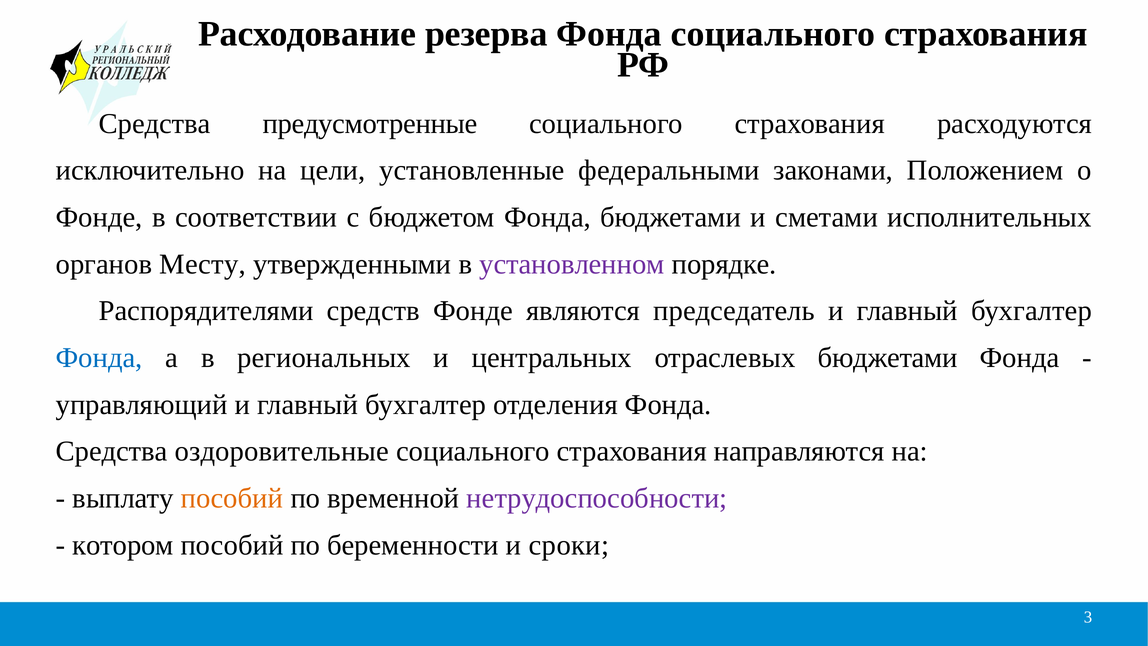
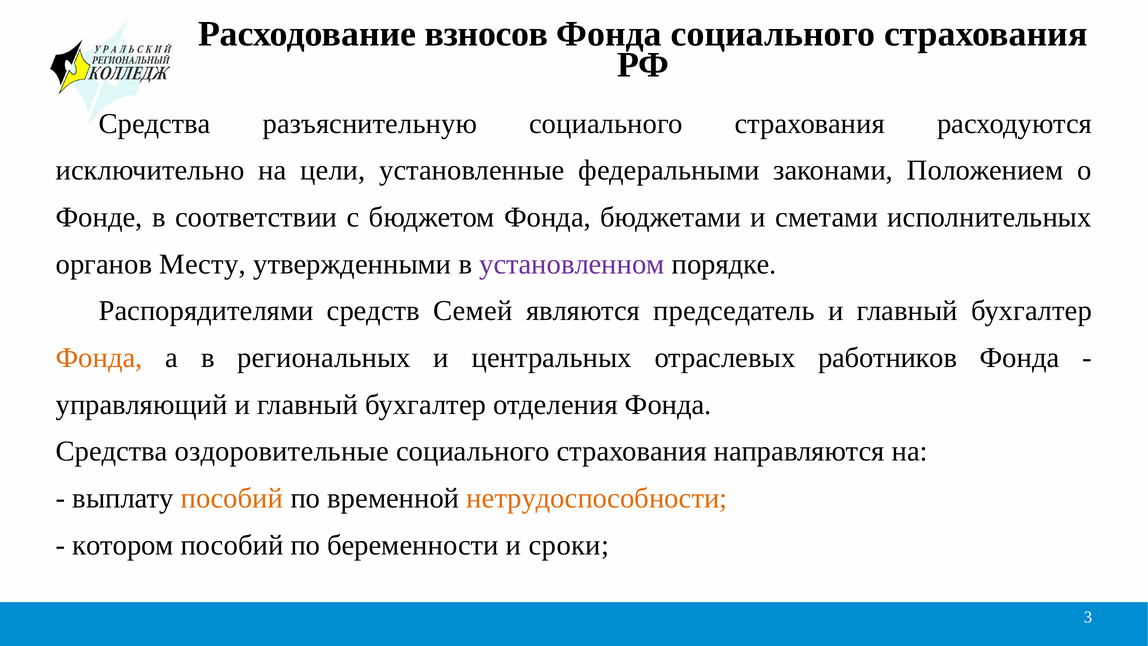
резерва: резерва -> взносов
предусмотренные: предусмотренные -> разъяснительную
средств Фонде: Фонде -> Семей
Фонда at (99, 358) colour: blue -> orange
отраслевых бюджетами: бюджетами -> работников
нетрудоспособности colour: purple -> orange
